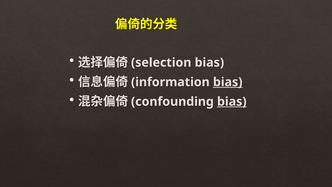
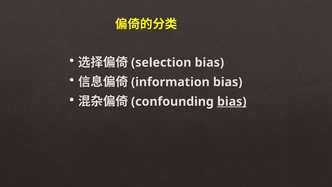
bias at (228, 82) underline: present -> none
